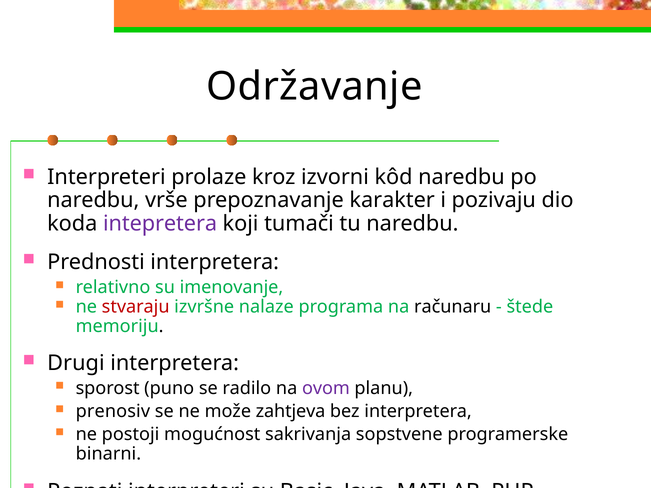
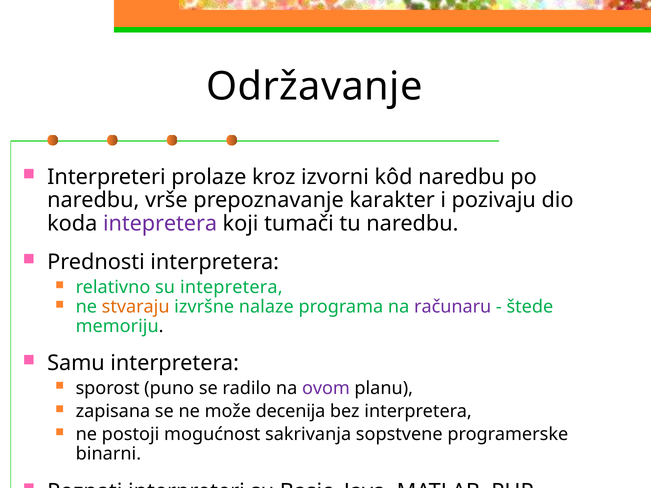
su imenovanje: imenovanje -> intepretera
stvaraju colour: red -> orange
računaru colour: black -> purple
Drugi: Drugi -> Samu
prenosiv: prenosiv -> zapisana
zahtjeva: zahtjeva -> decenija
